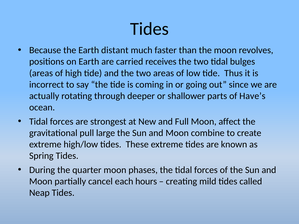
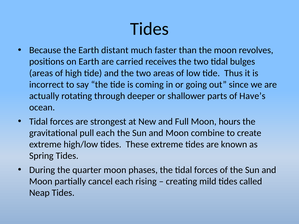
affect: affect -> hours
pull large: large -> each
hours: hours -> rising
